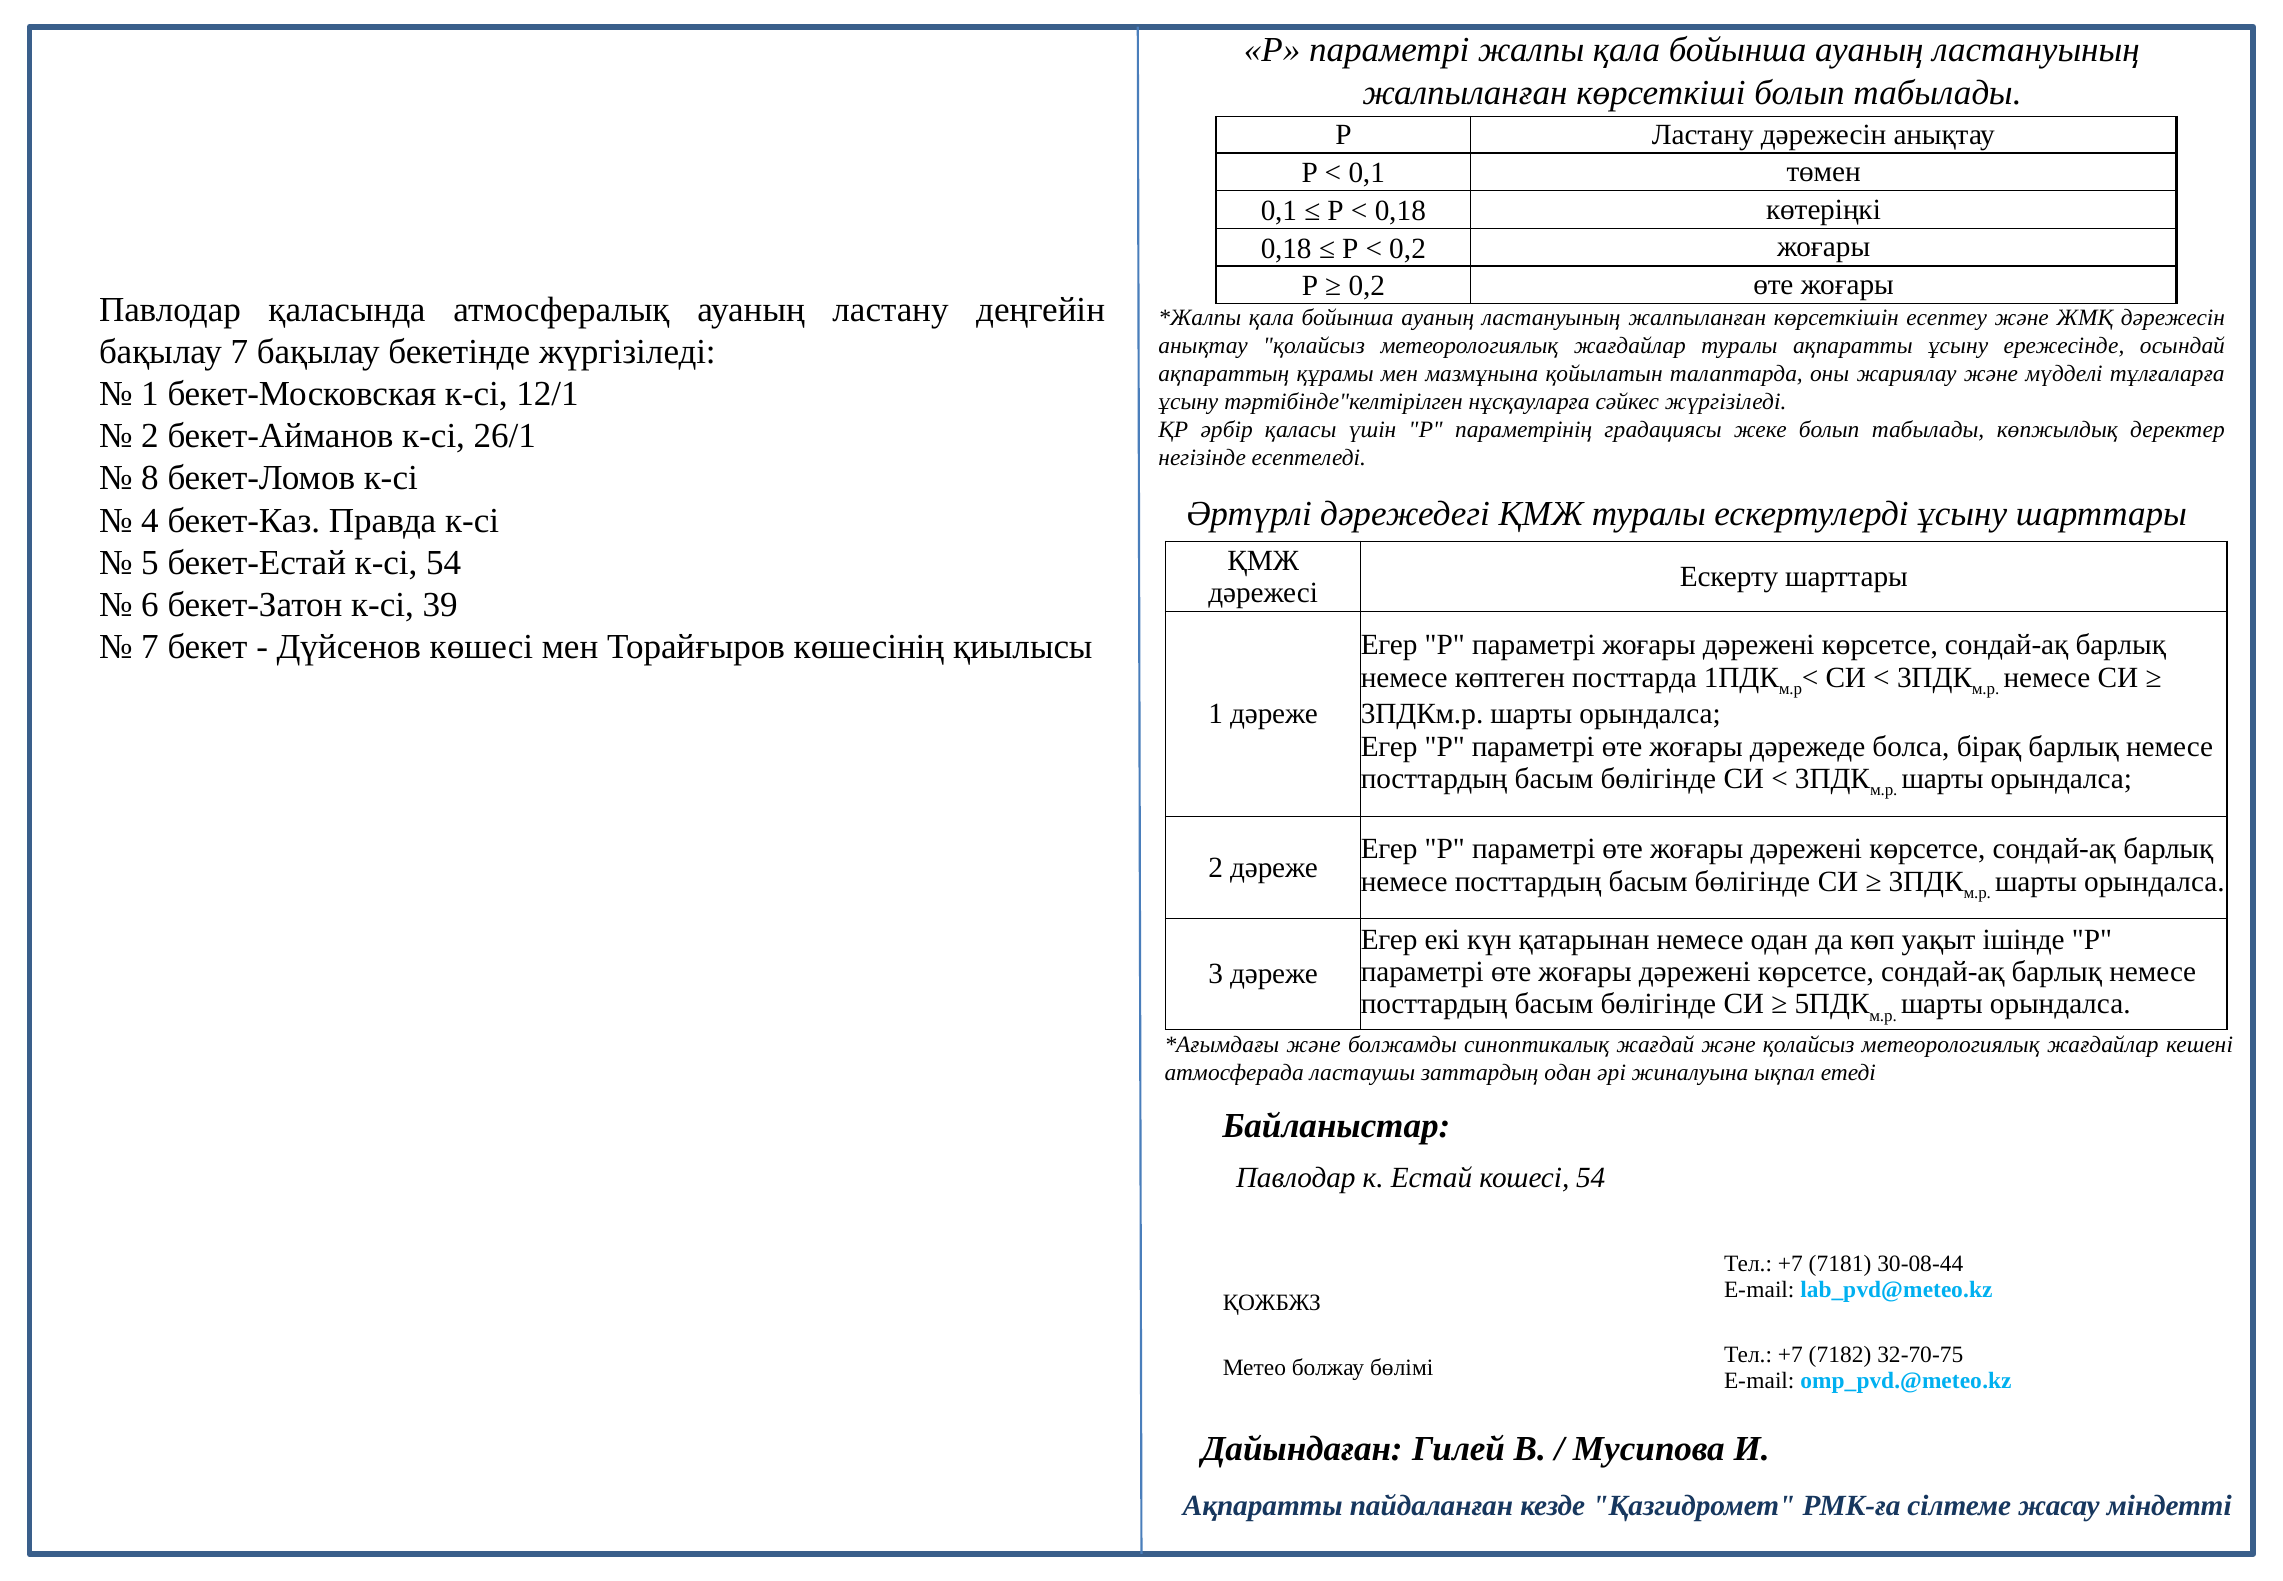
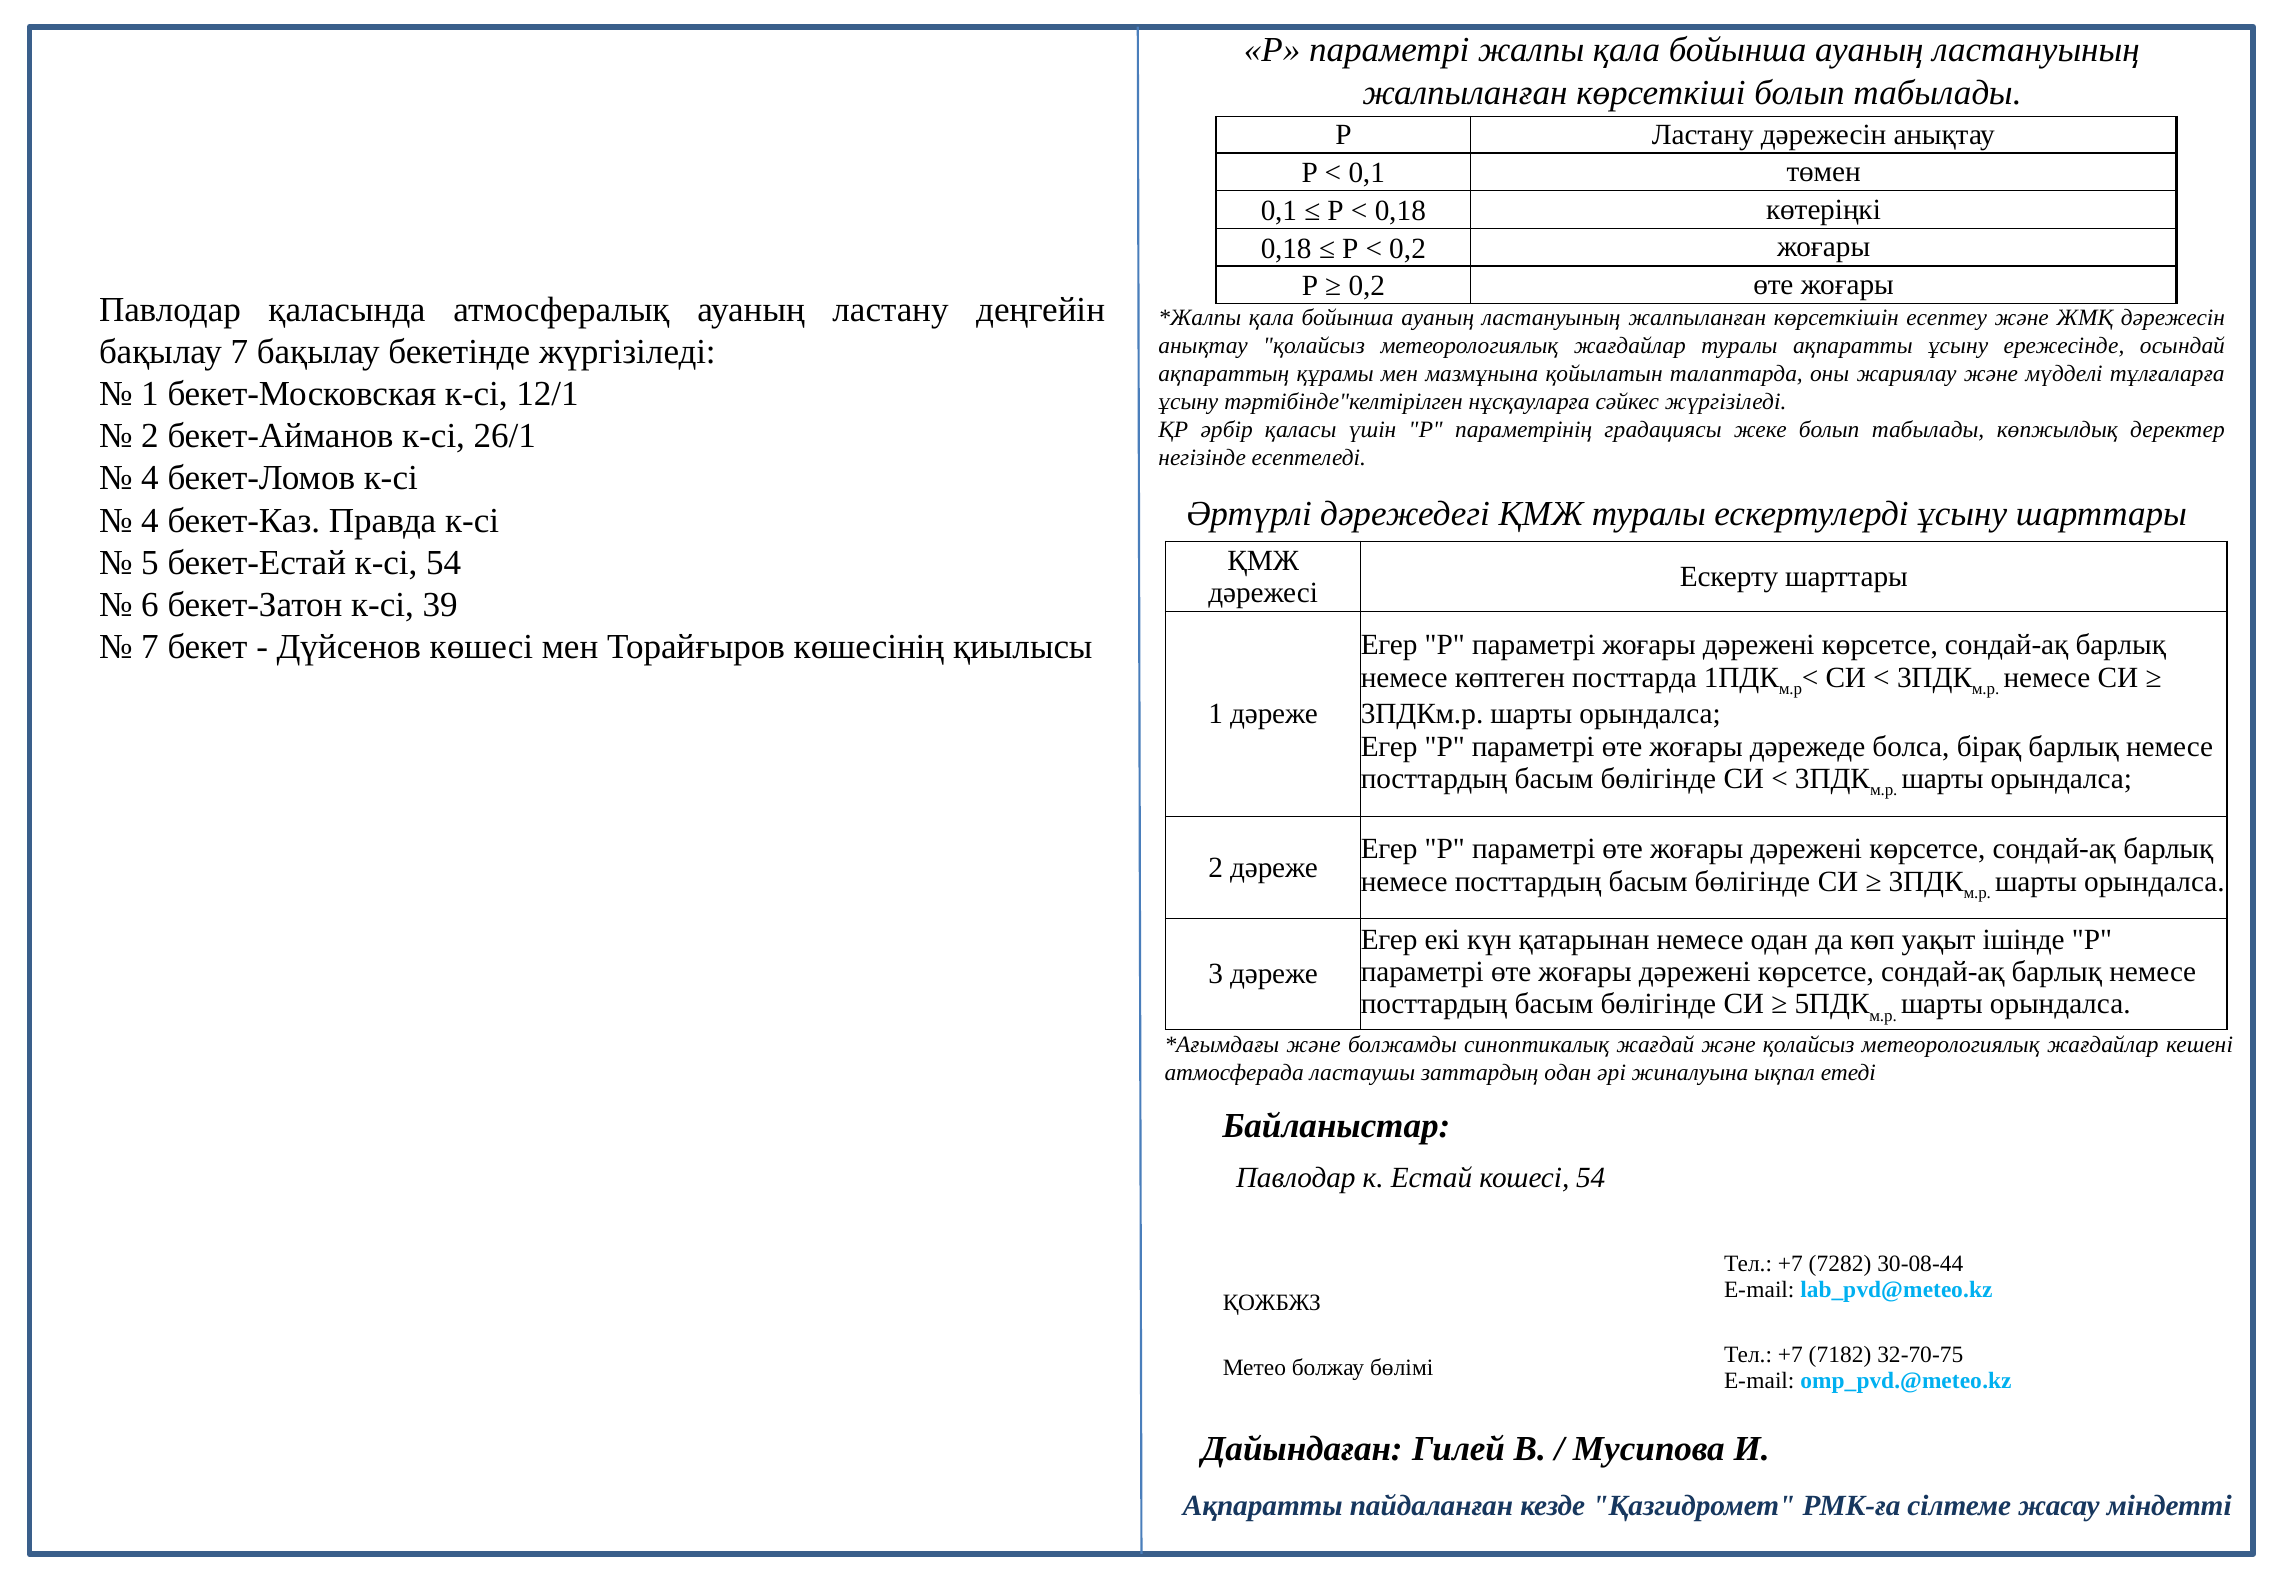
8 at (150, 478): 8 -> 4
7181: 7181 -> 7282
